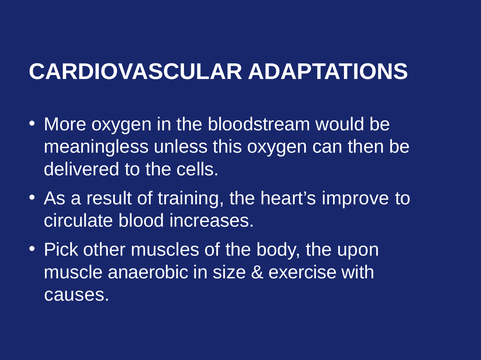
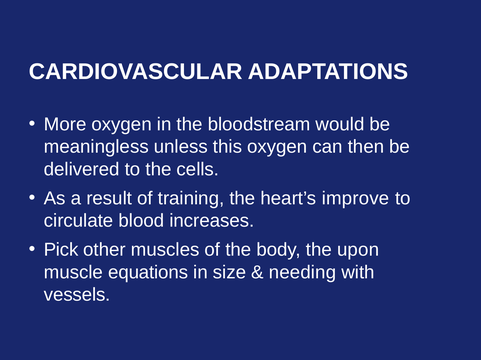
anaerobic: anaerobic -> equations
exercise: exercise -> needing
causes: causes -> vessels
